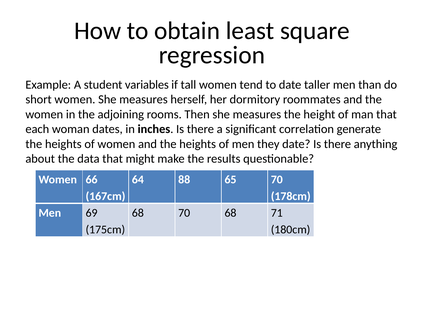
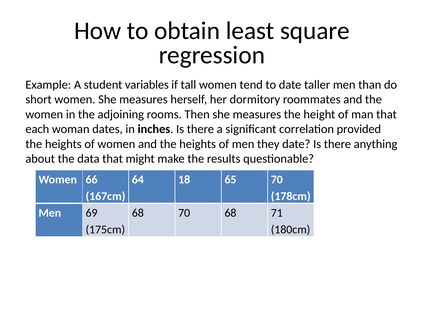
generate: generate -> provided
88: 88 -> 18
